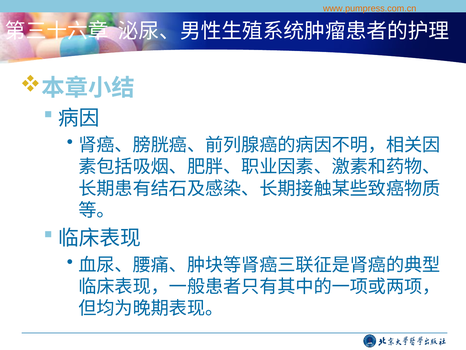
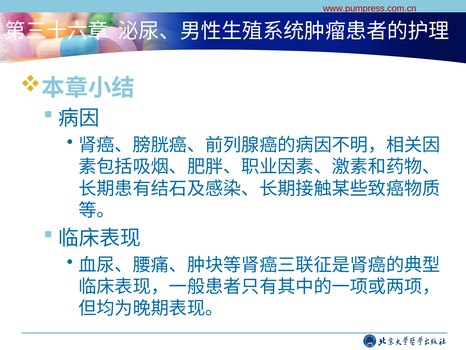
www.pumpress.com.cn colour: orange -> red
